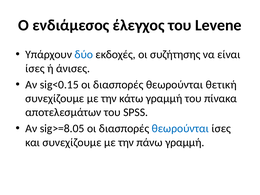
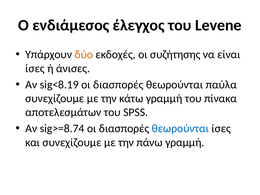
δύο colour: blue -> orange
sig<0.15: sig<0.15 -> sig<8.19
θετική: θετική -> παύλα
sig>=8.05: sig>=8.05 -> sig>=8.74
